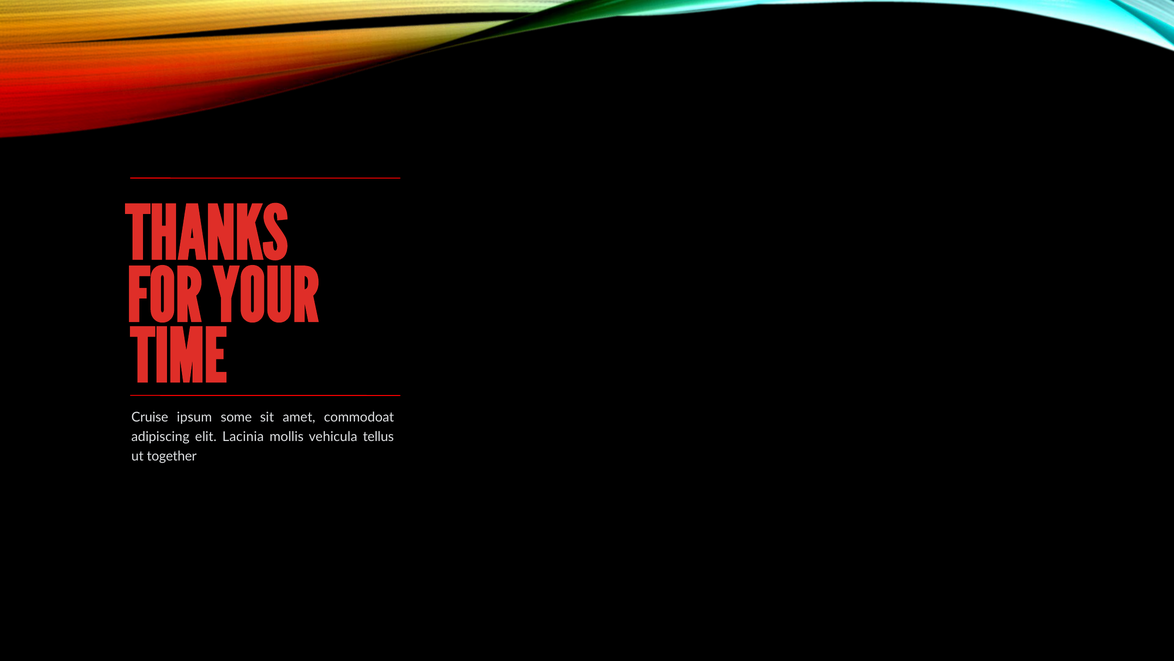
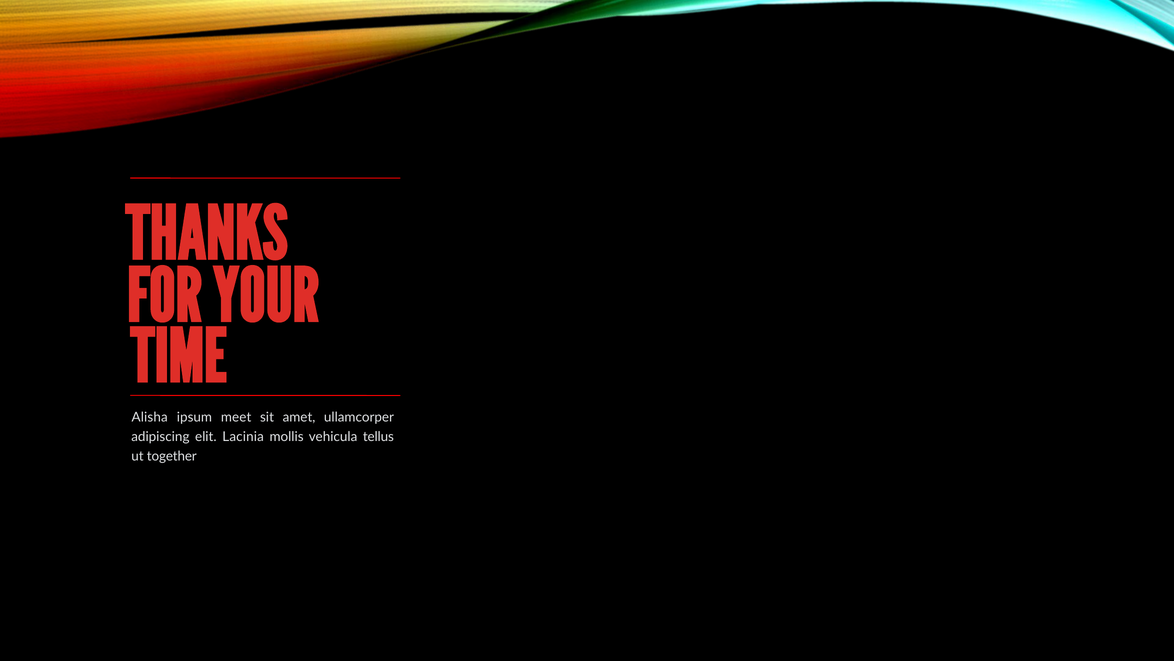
Cruise: Cruise -> Alisha
some: some -> meet
commodoat: commodoat -> ullamcorper
